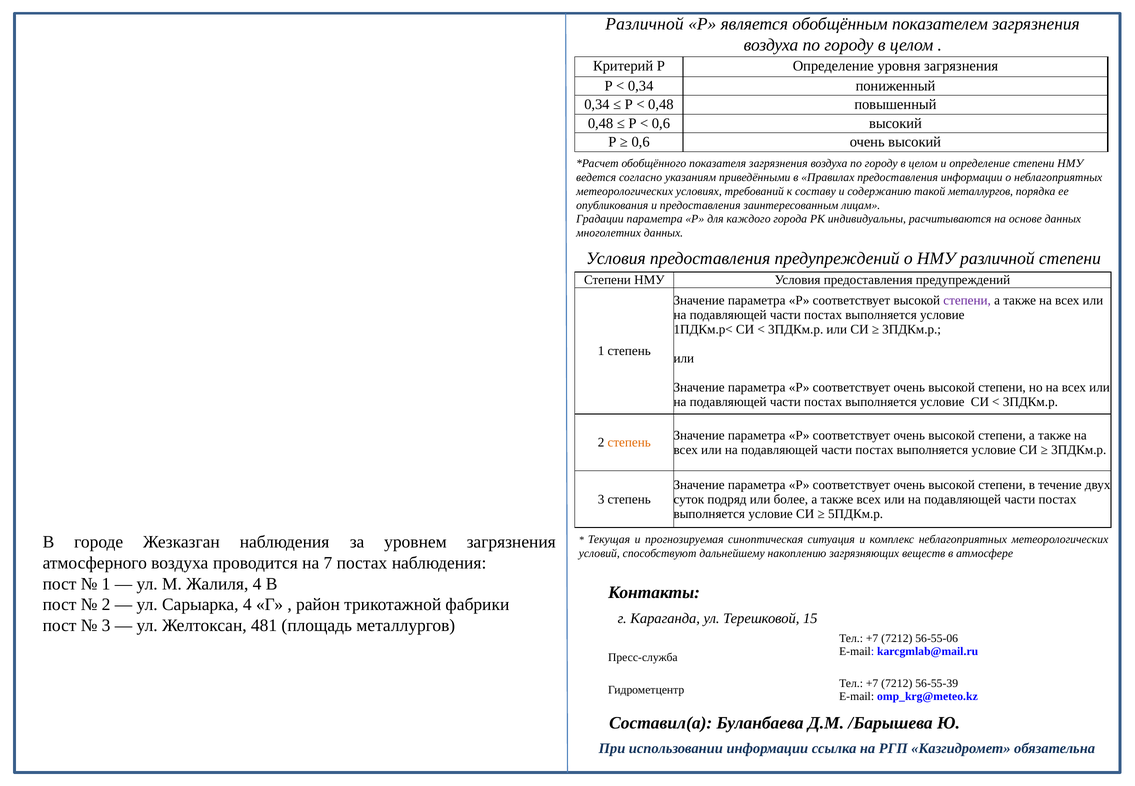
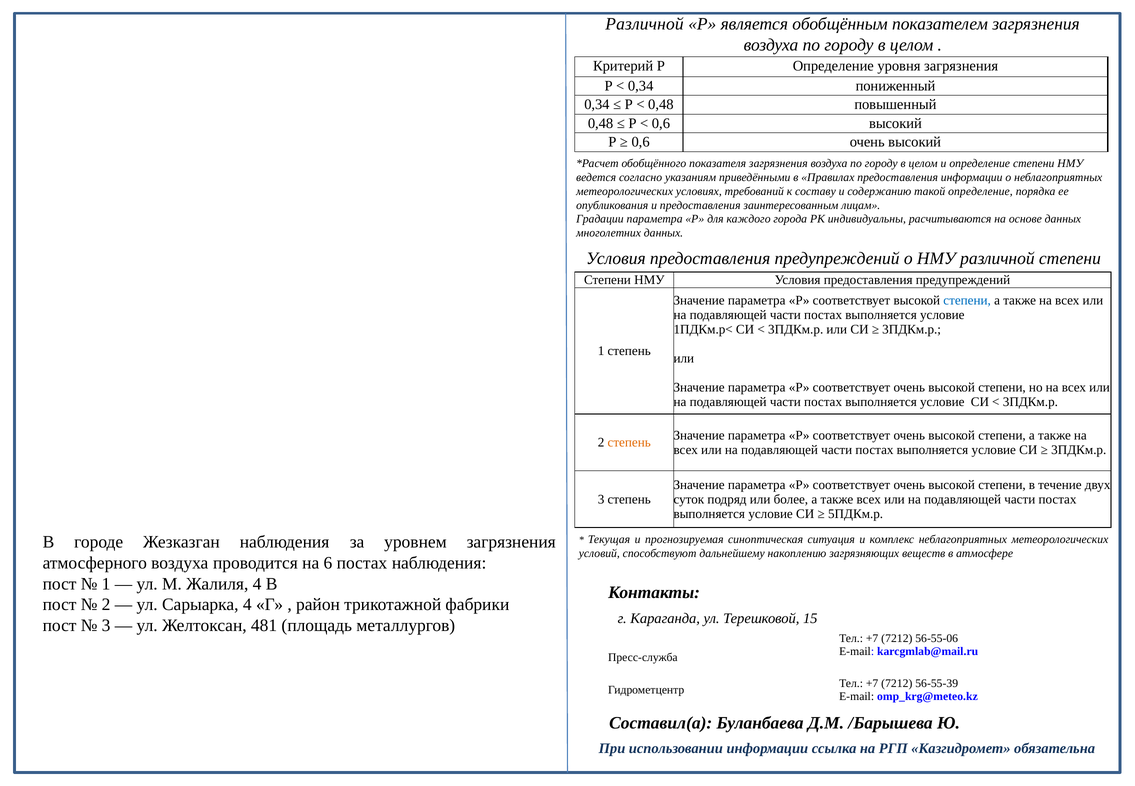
такой металлургов: металлургов -> определение
степени at (967, 300) colour: purple -> blue
7: 7 -> 6
